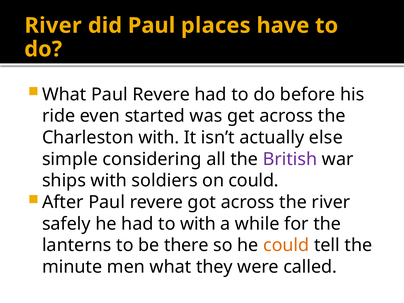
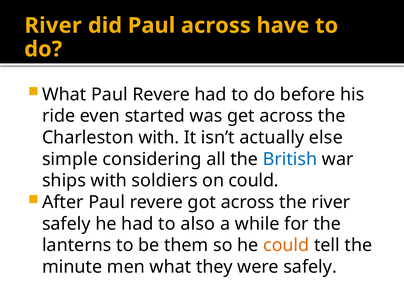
Paul places: places -> across
British colour: purple -> blue
to with: with -> also
there: there -> them
were called: called -> safely
